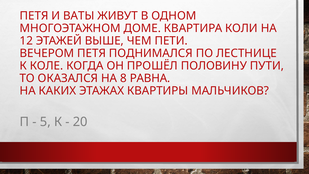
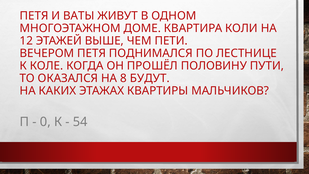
РАВНА: РАВНА -> БУДУТ
5: 5 -> 0
20: 20 -> 54
